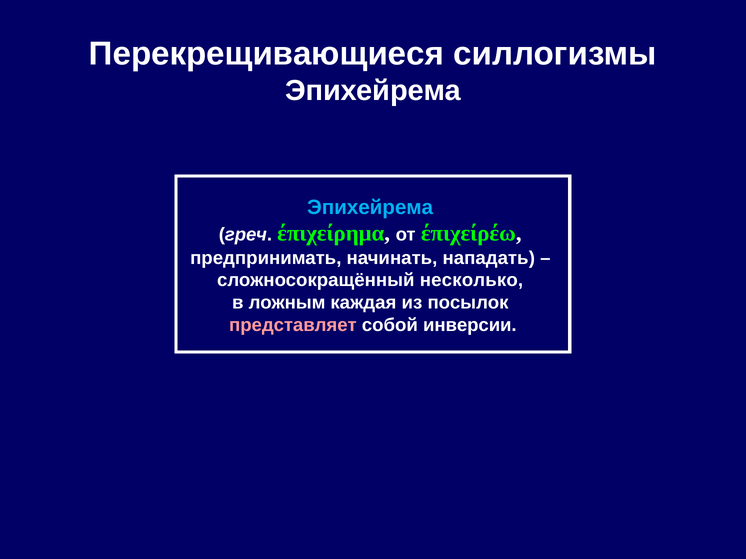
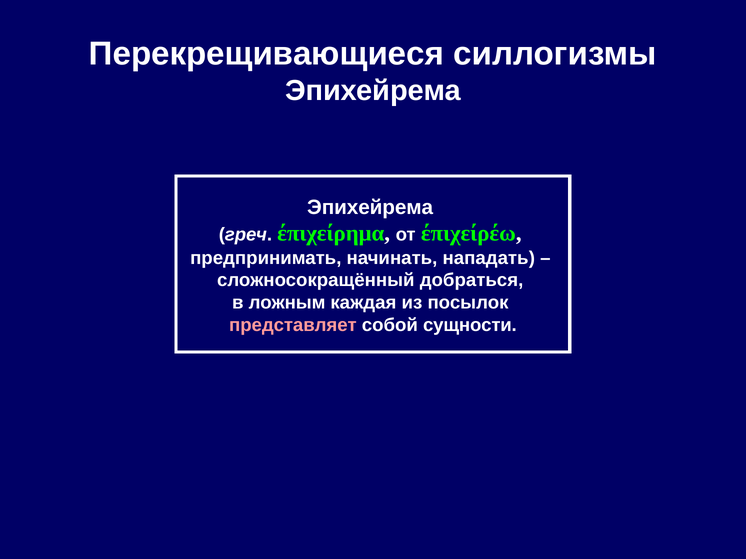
Эпихейрема at (370, 207) colour: light blue -> white
несколько: несколько -> добраться
инверсии: инверсии -> сущности
